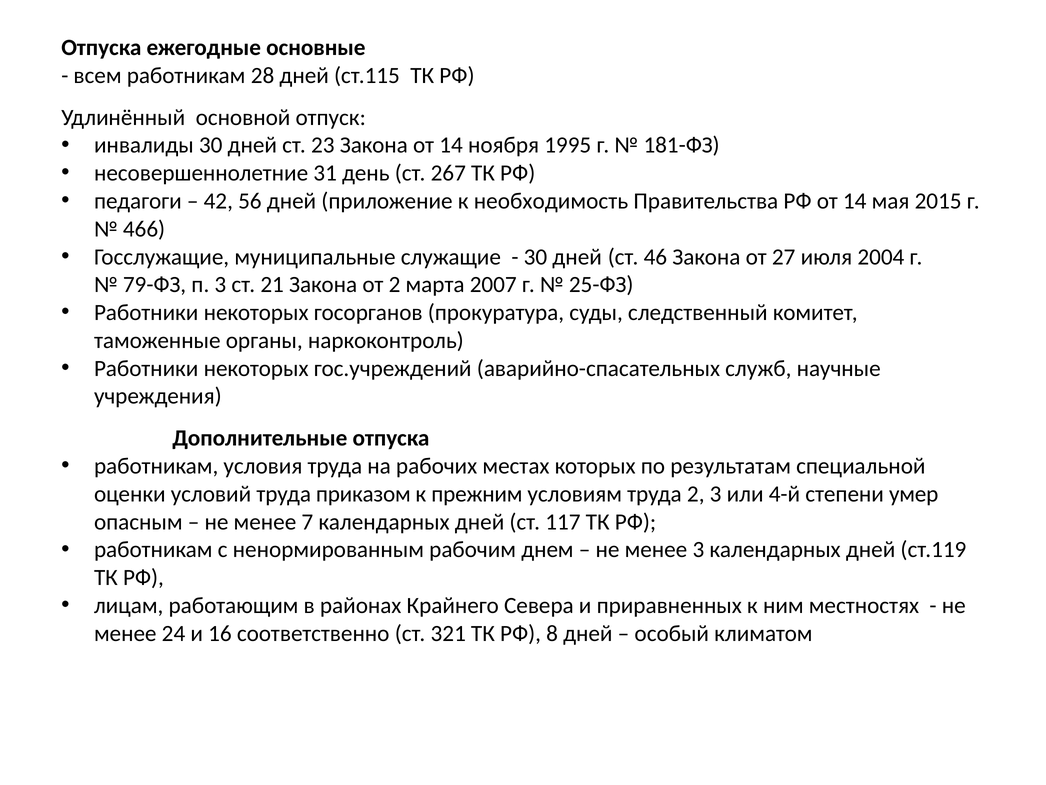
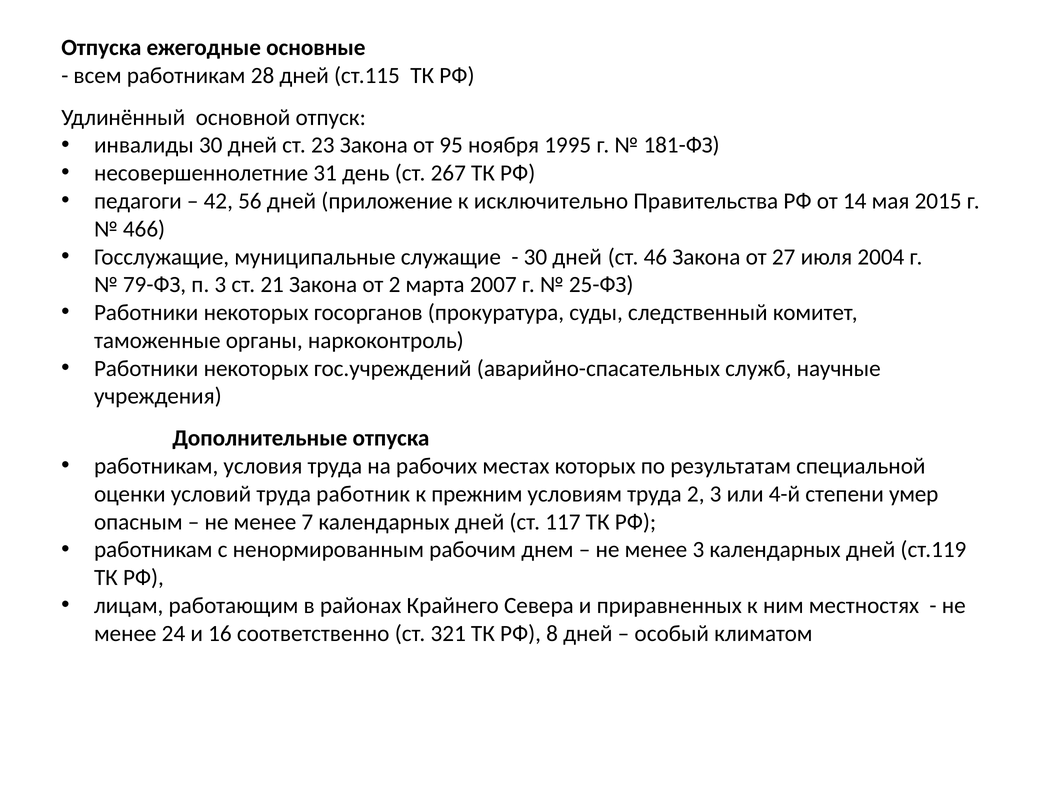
Закона от 14: 14 -> 95
необходимость: необходимость -> исключительно
приказом: приказом -> работник
